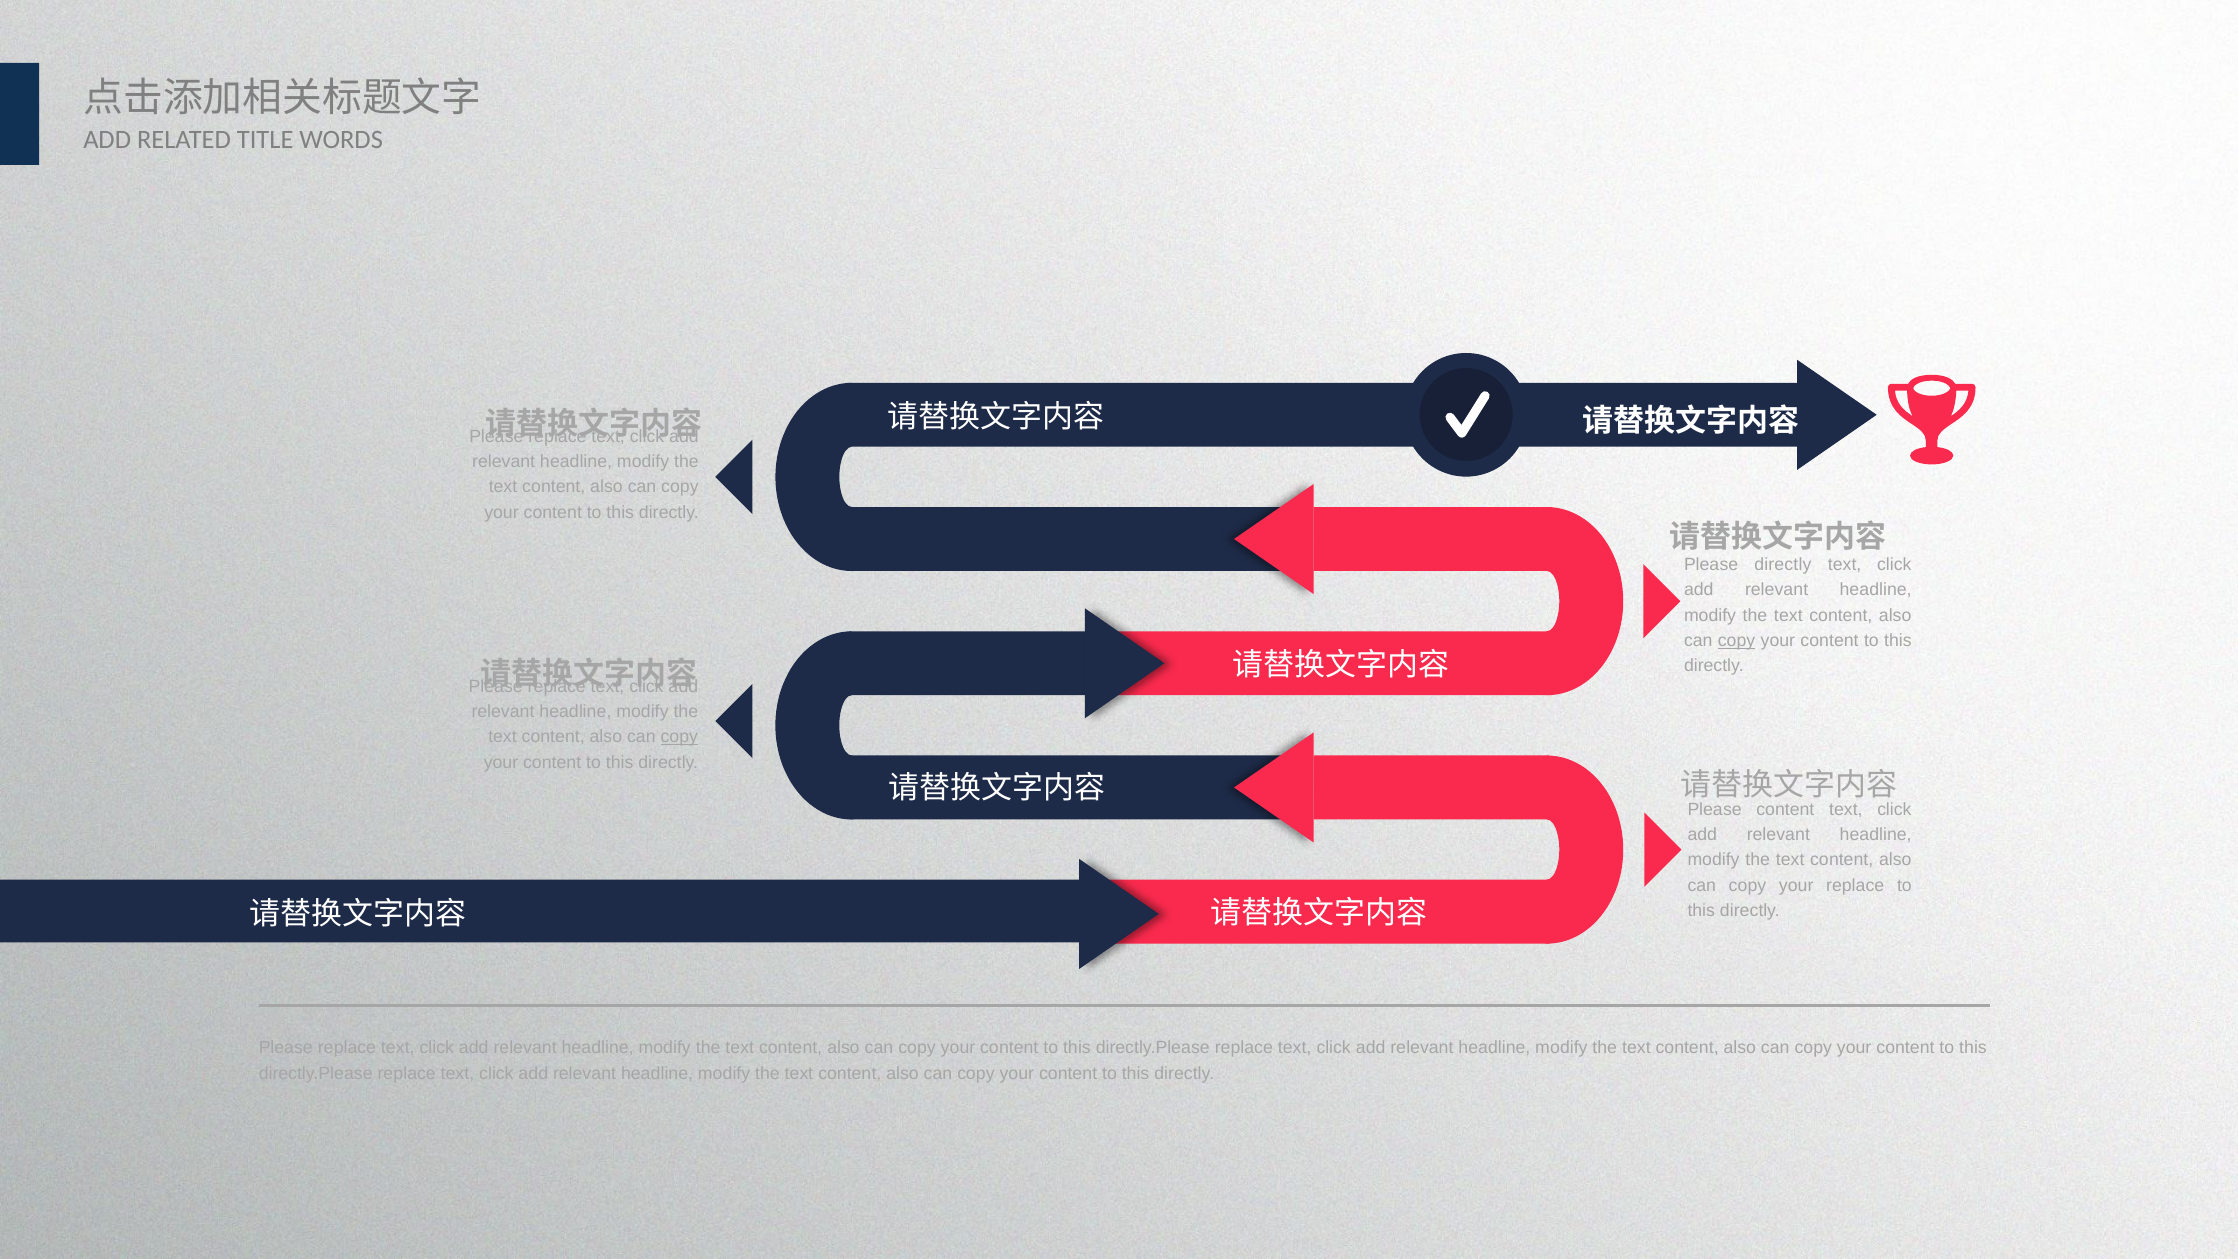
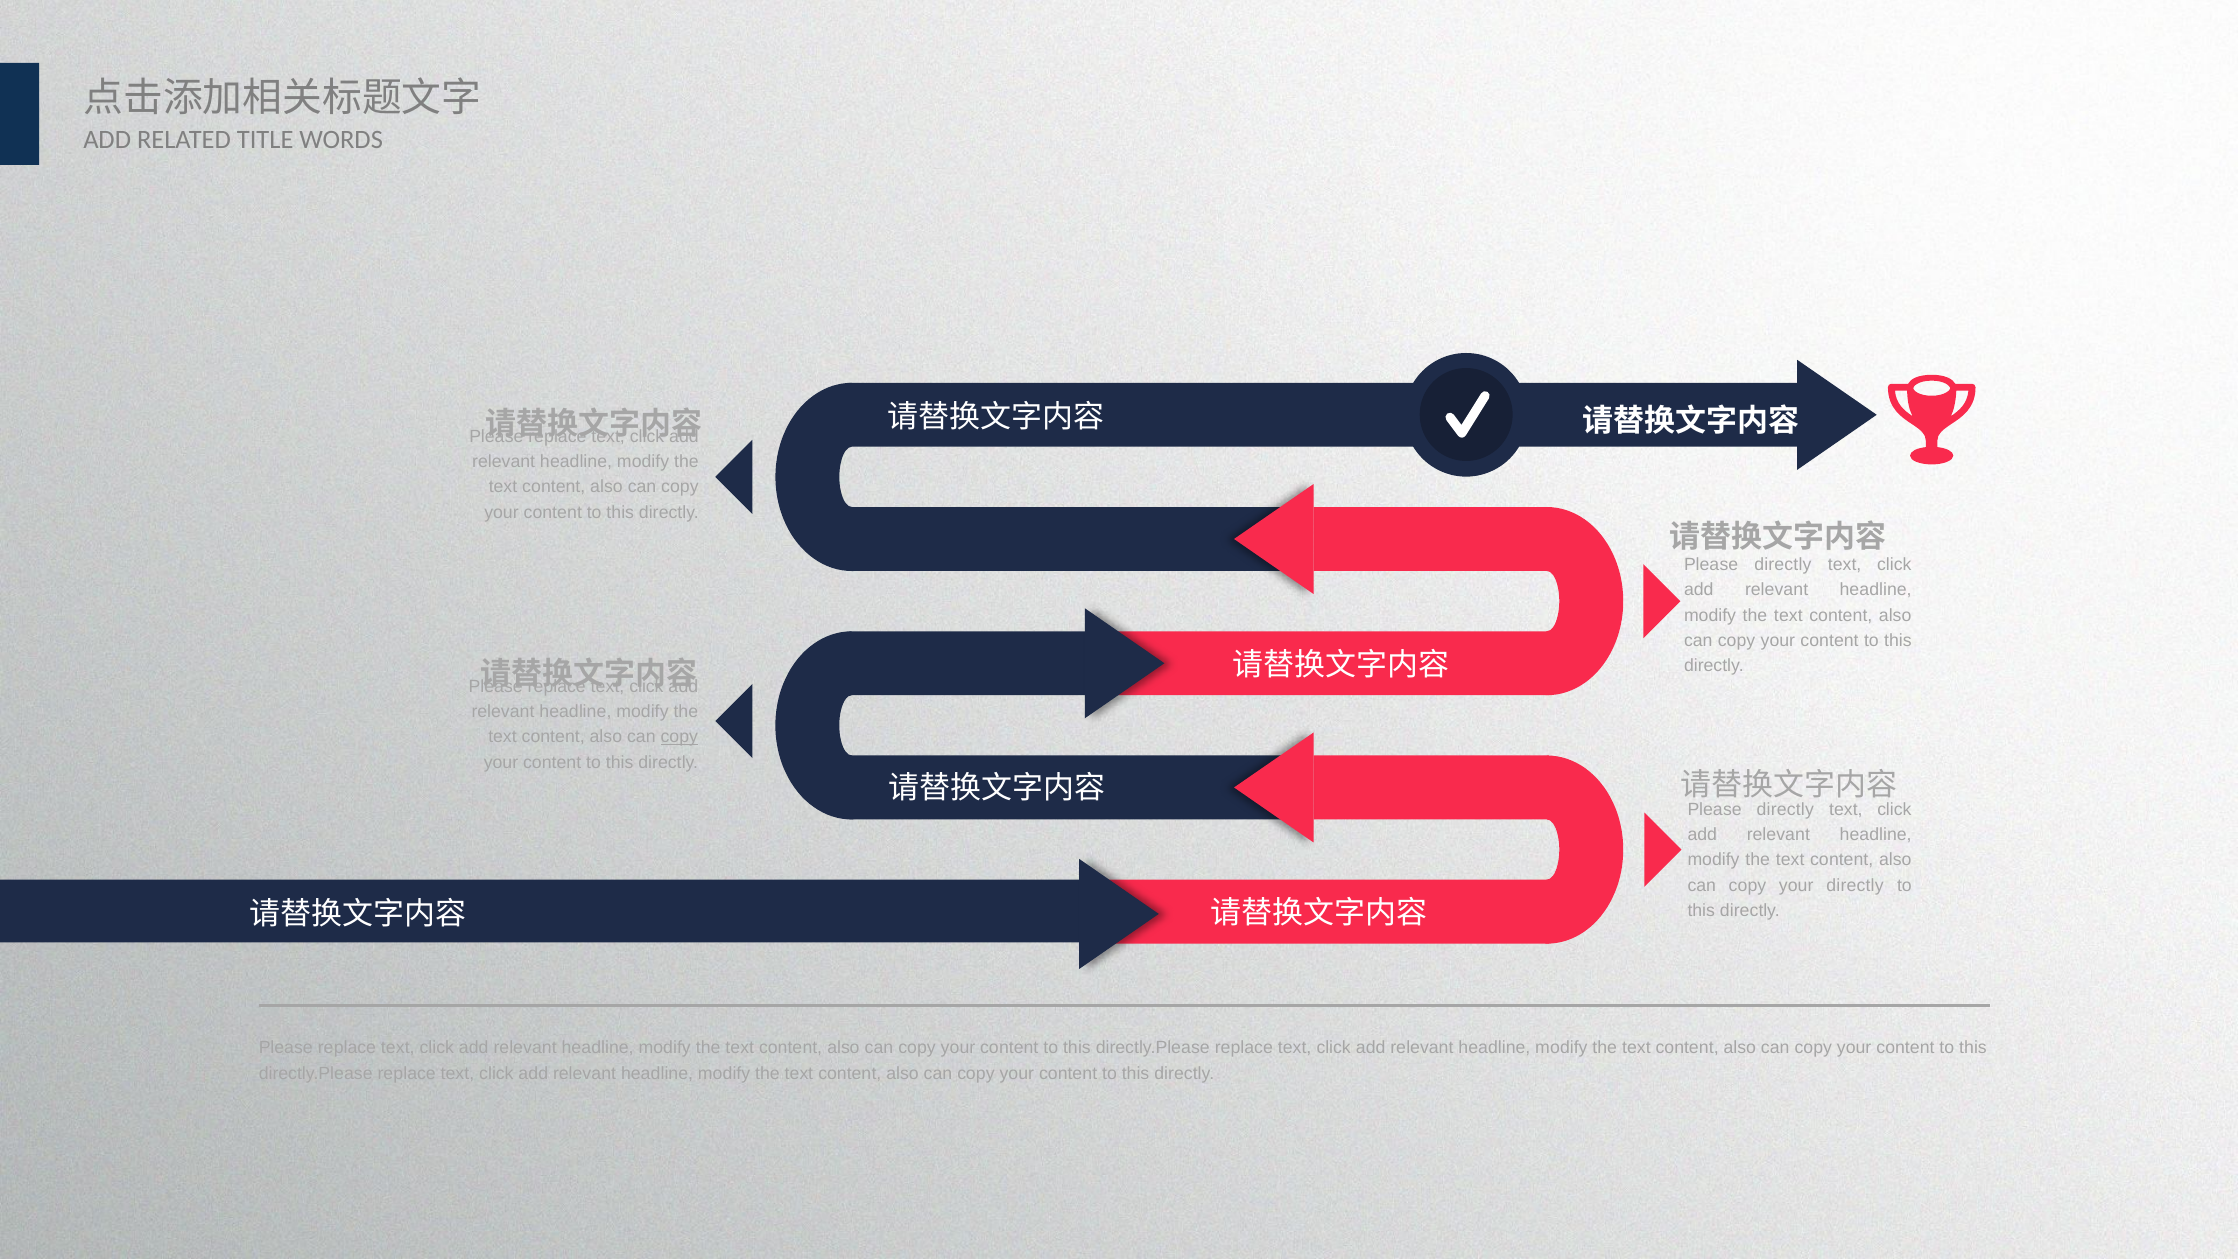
copy at (1737, 641) underline: present -> none
content at (1785, 809): content -> directly
your replace: replace -> directly
